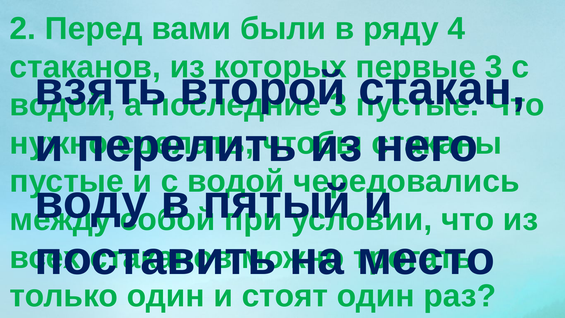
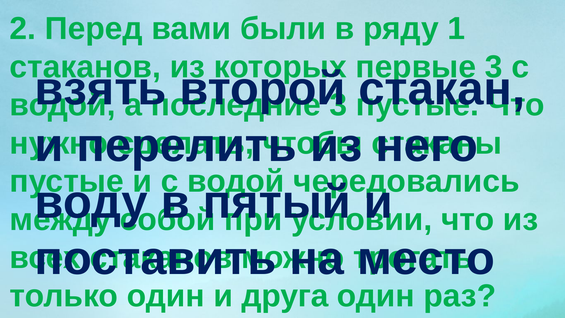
4: 4 -> 1
стоят: стоят -> друга
